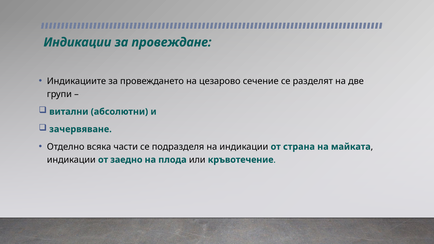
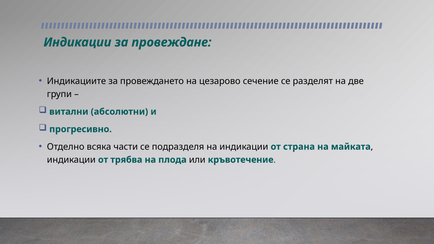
зачервяване: зачервяване -> прогресивно
заедно: заедно -> трябва
